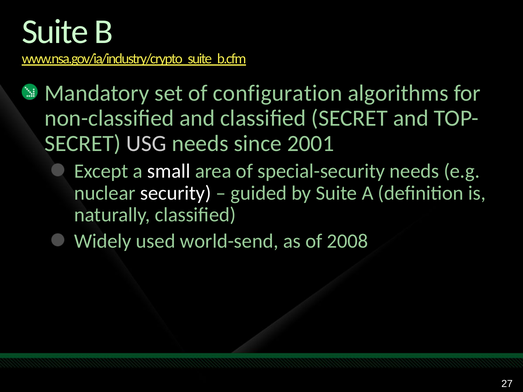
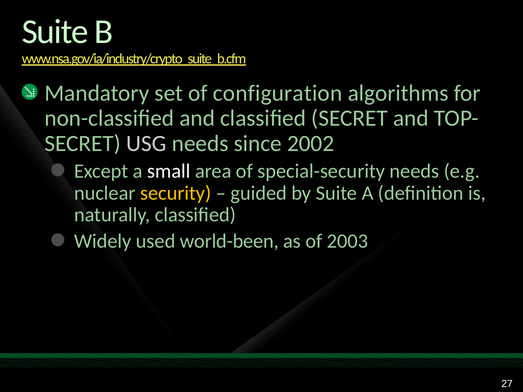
2001: 2001 -> 2002
security colour: white -> yellow
world-send: world-send -> world-been
2008: 2008 -> 2003
